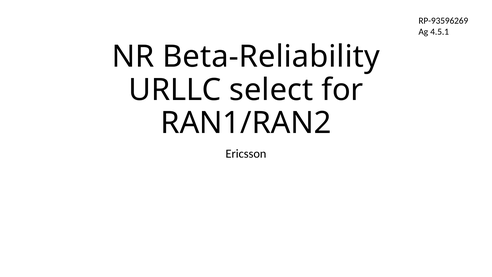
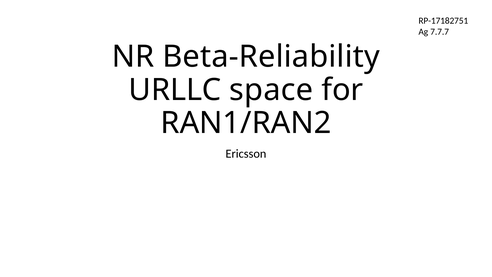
RP-93596269: RP-93596269 -> RP-17182751
4.5.1: 4.5.1 -> 7.7.7
select: select -> space
